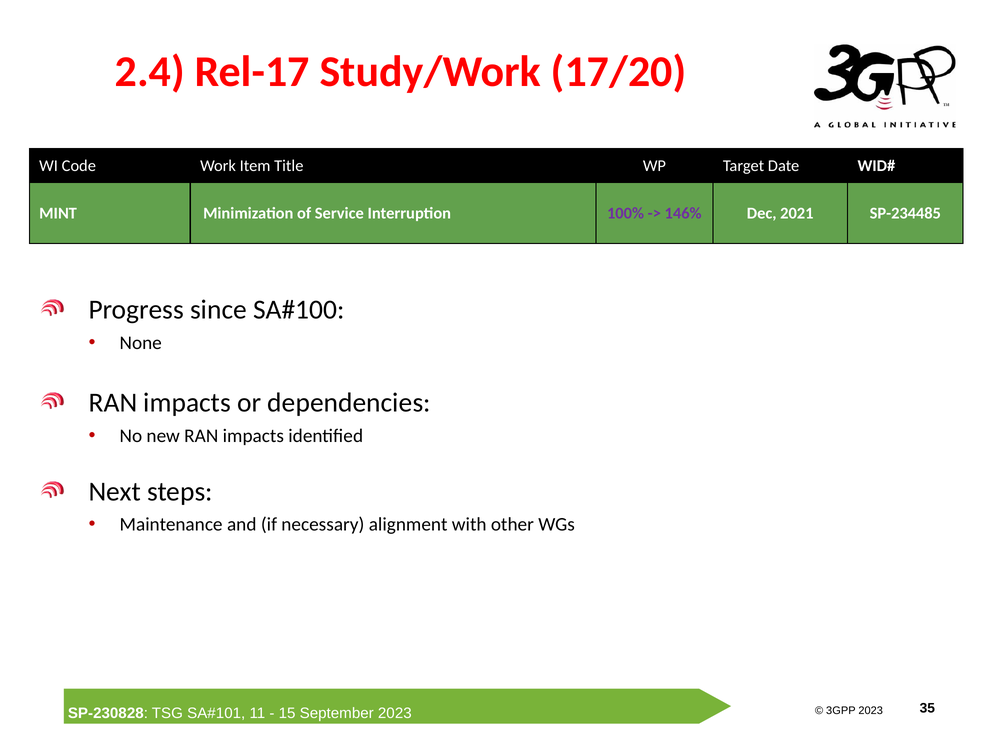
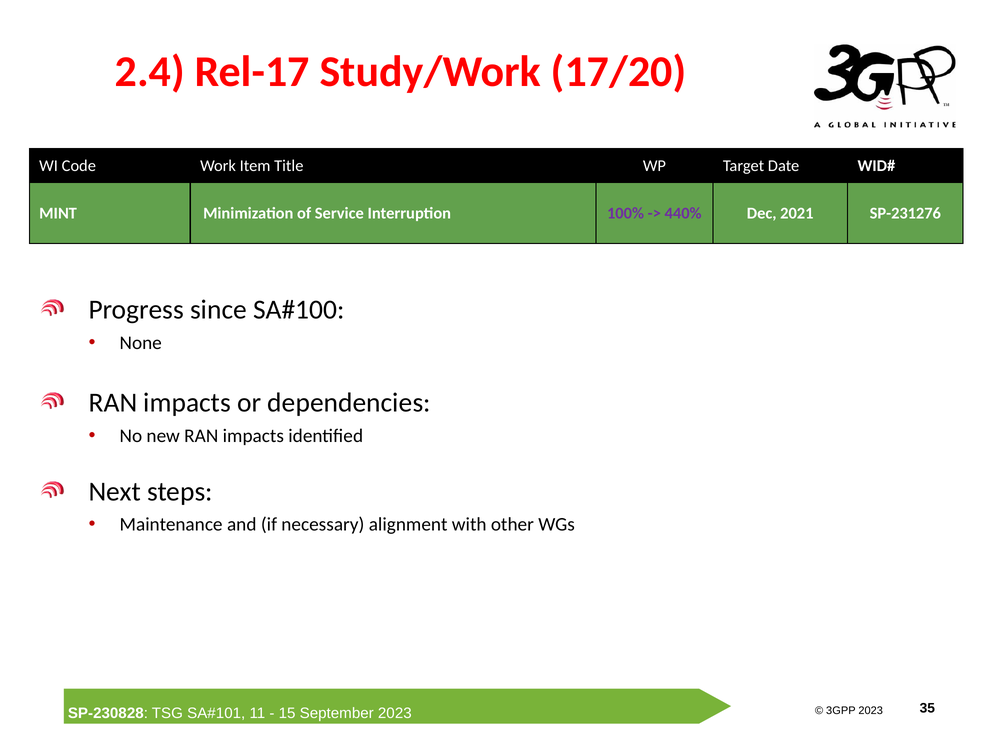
146%: 146% -> 440%
SP-234485: SP-234485 -> SP-231276
